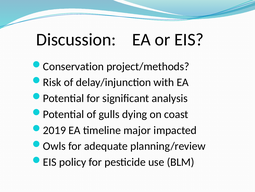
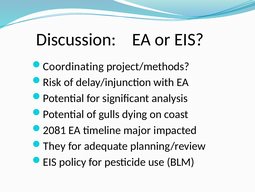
Conservation: Conservation -> Coordinating
2019: 2019 -> 2081
Owls: Owls -> They
